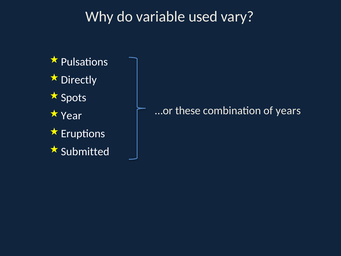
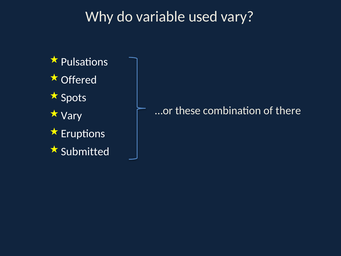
Directly: Directly -> Offered
years: years -> there
Year at (71, 116): Year -> Vary
